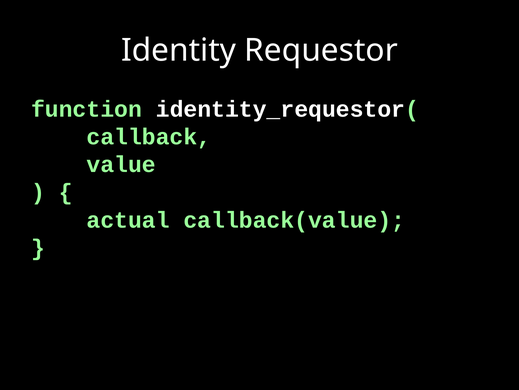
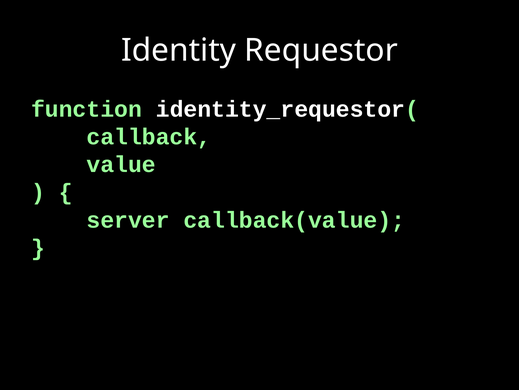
actual: actual -> server
